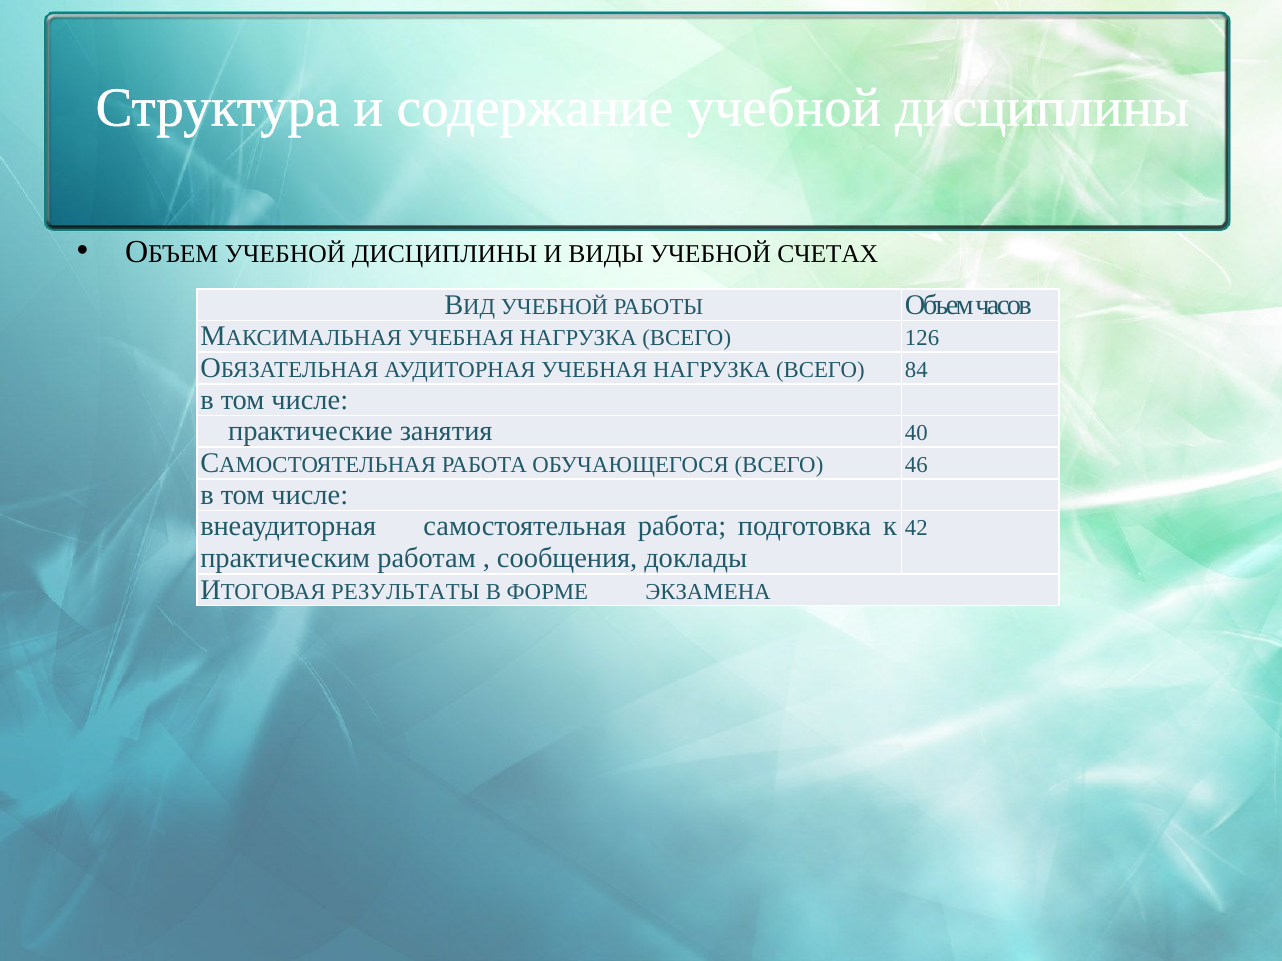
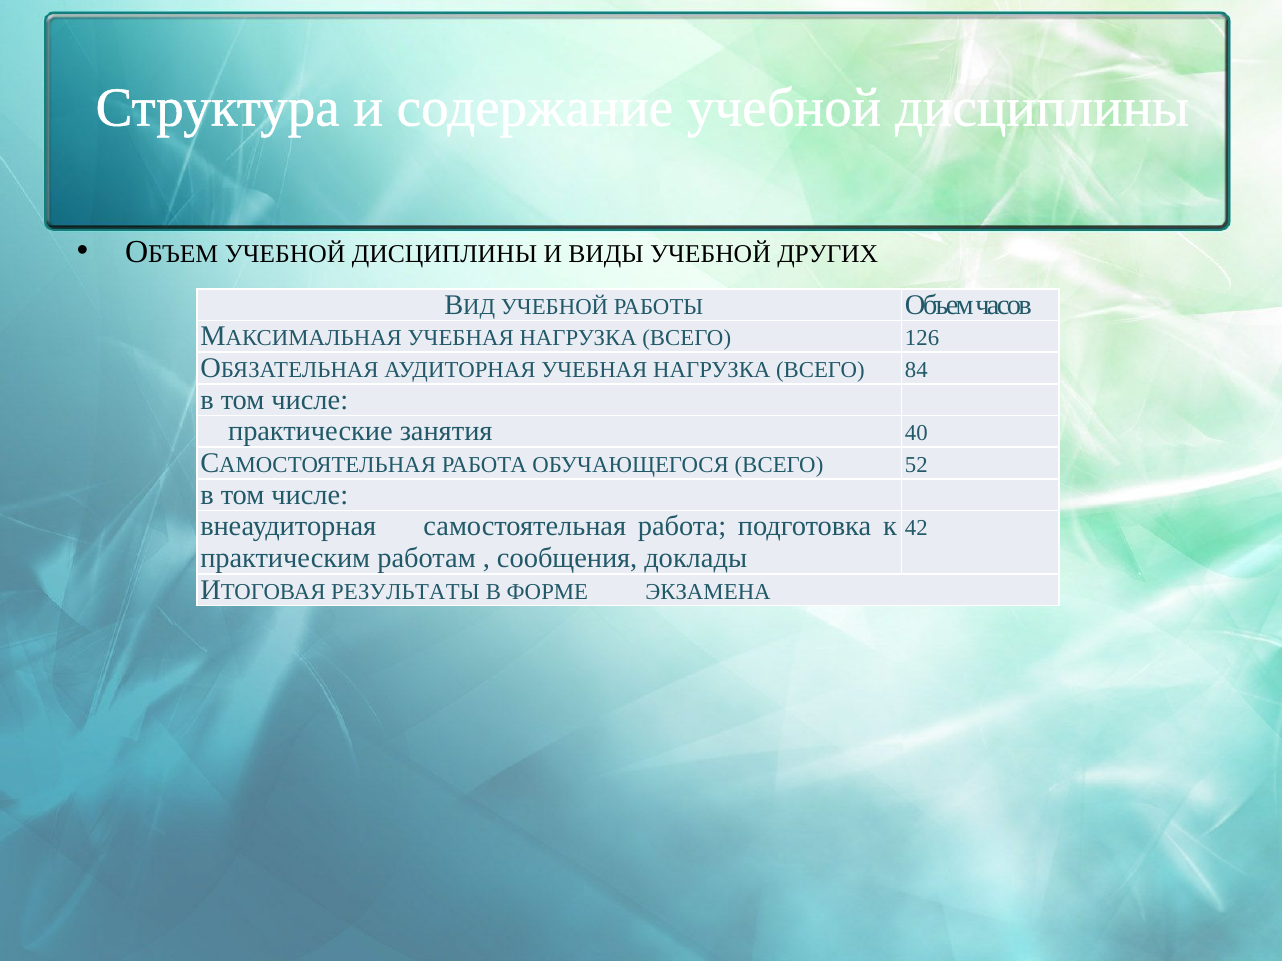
СЧЕТАХ: СЧЕТАХ -> ДРУГИХ
46: 46 -> 52
